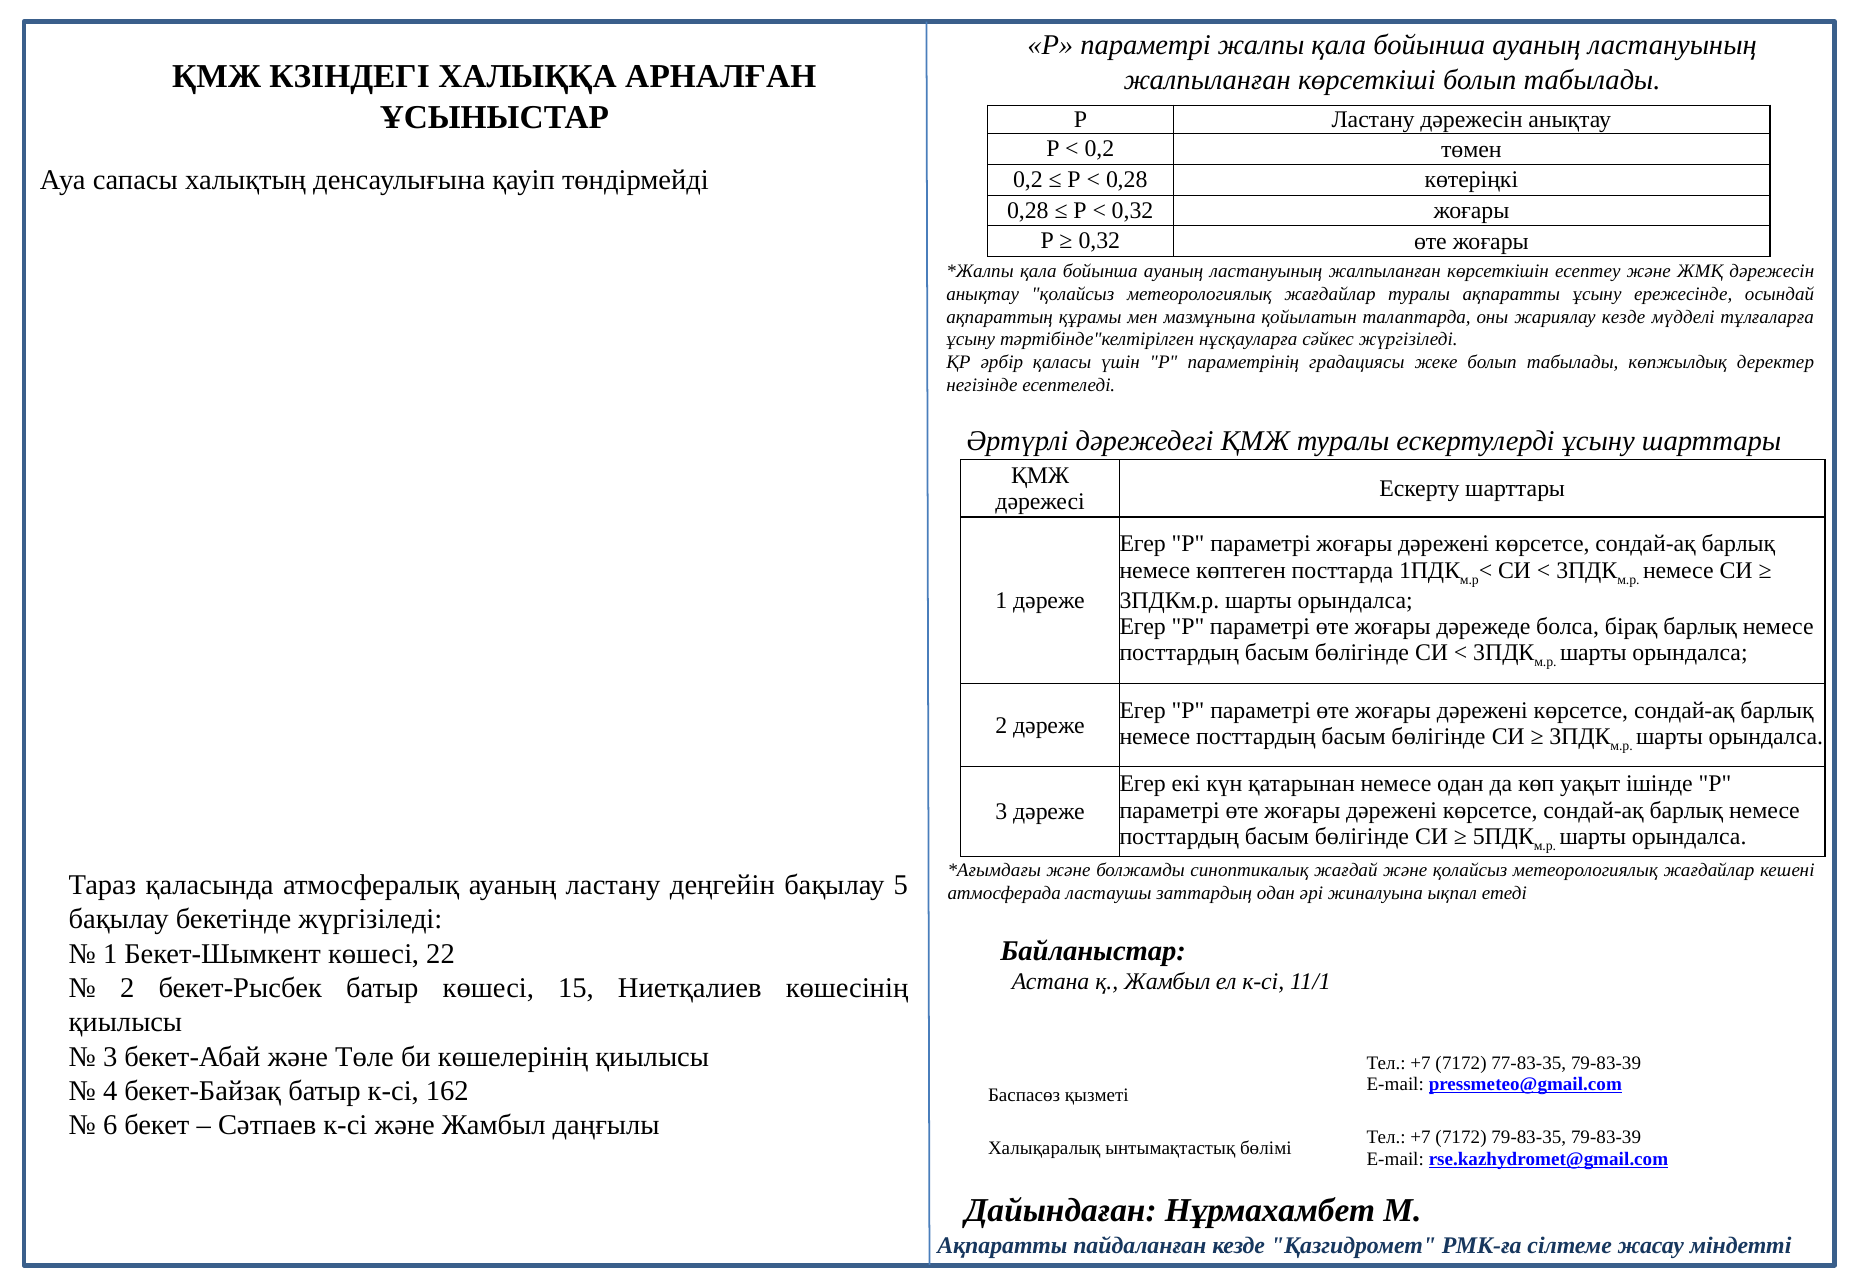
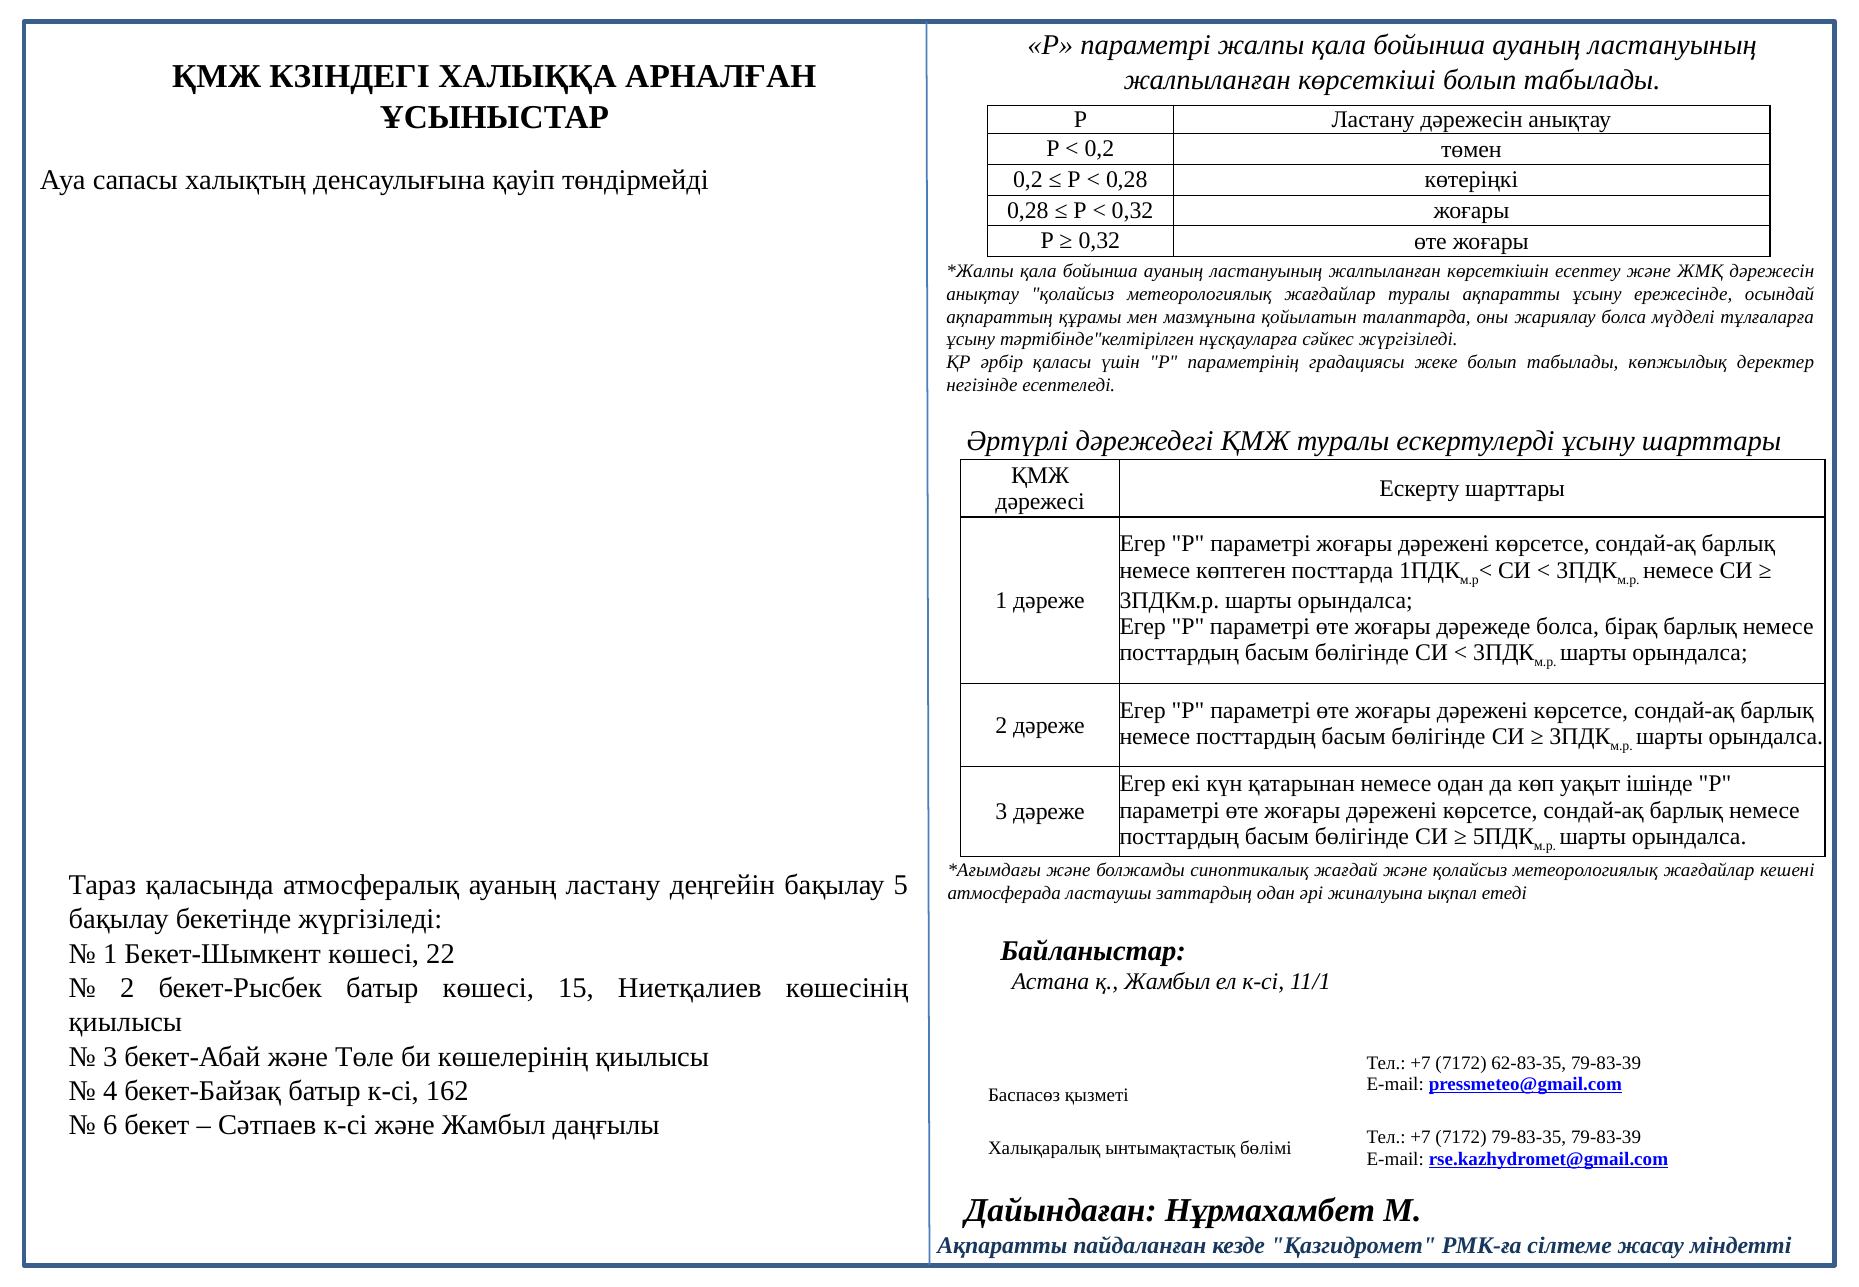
жариялау кезде: кезде -> болса
77-83-35: 77-83-35 -> 62-83-35
